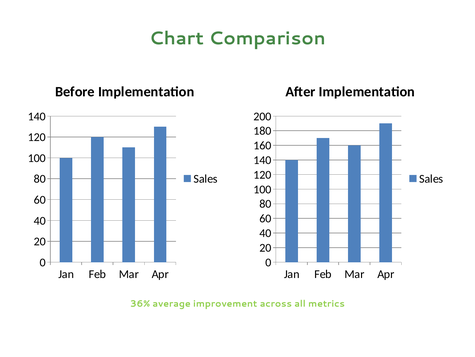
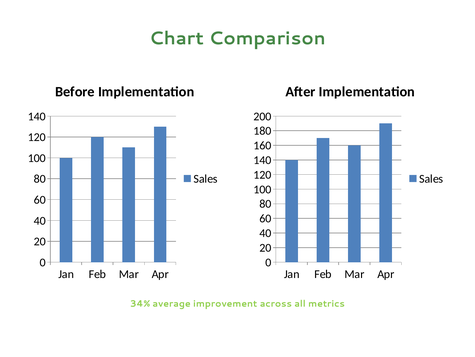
36%: 36% -> 34%
